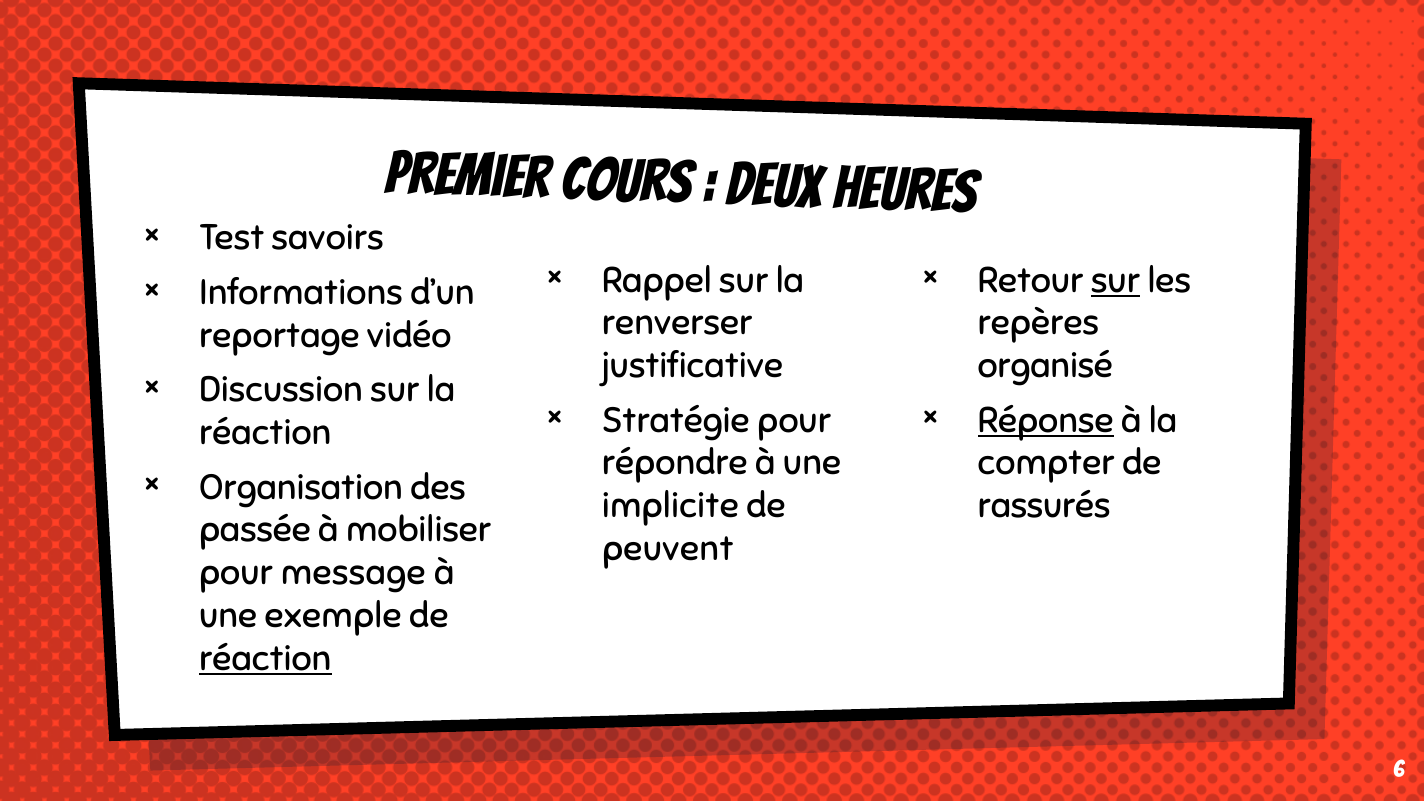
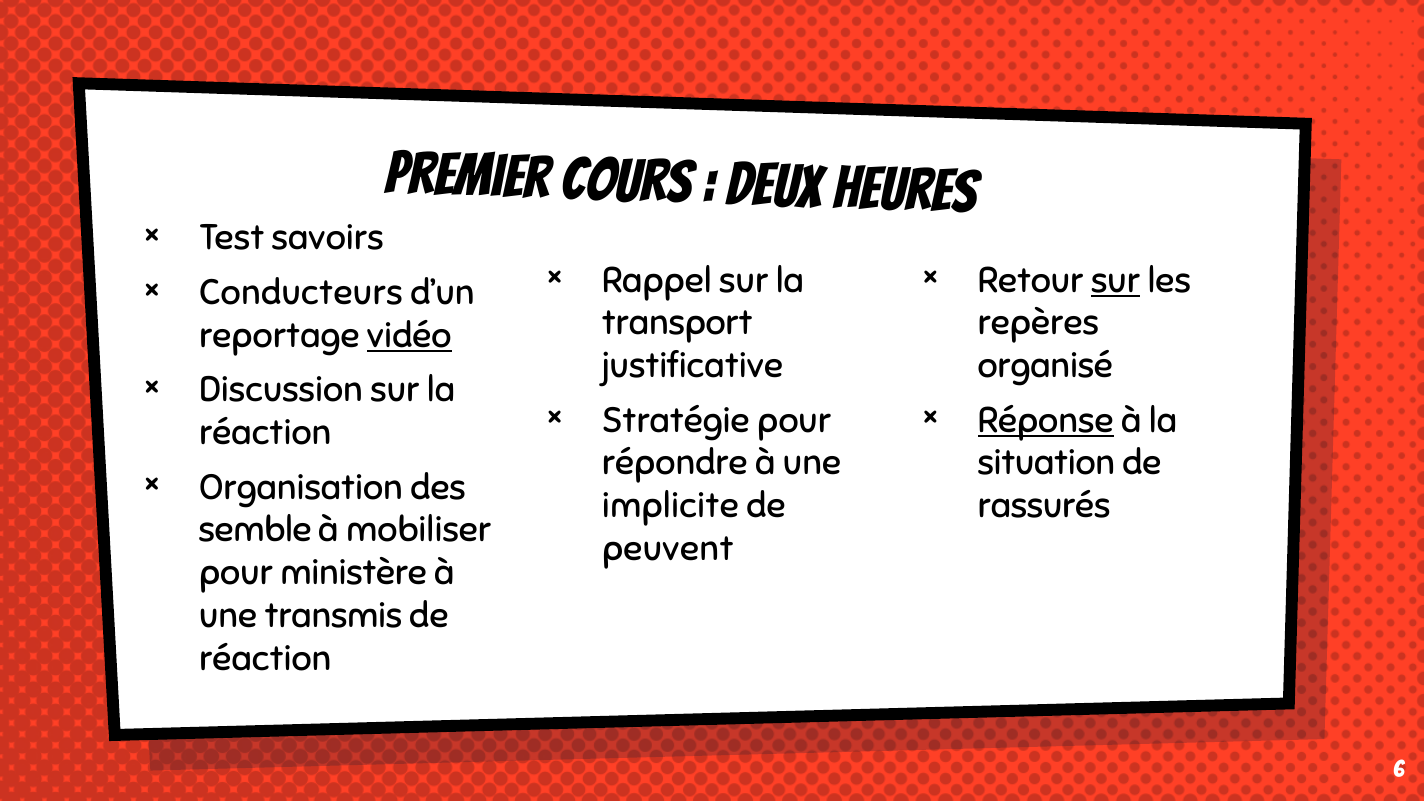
Informations: Informations -> Conducteurs
renverser: renverser -> transport
vidéo underline: none -> present
compter: compter -> situation
passée: passée -> semble
message: message -> ministère
exemple: exemple -> transmis
réaction at (265, 658) underline: present -> none
